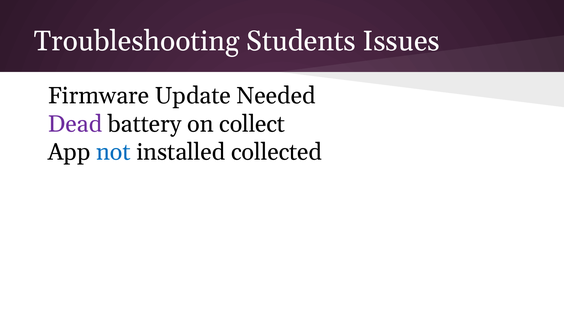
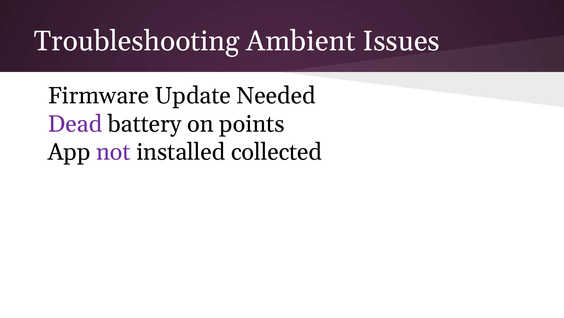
Students: Students -> Ambient
collect: collect -> points
not colour: blue -> purple
